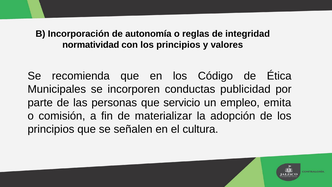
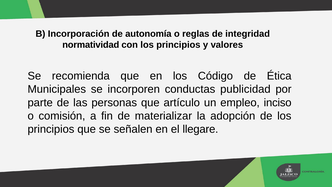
servicio: servicio -> artículo
emita: emita -> inciso
cultura: cultura -> llegare
